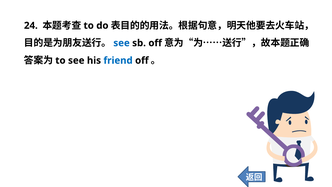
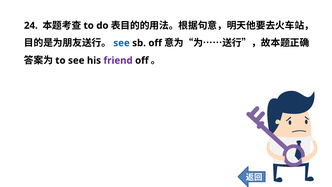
friend colour: blue -> purple
